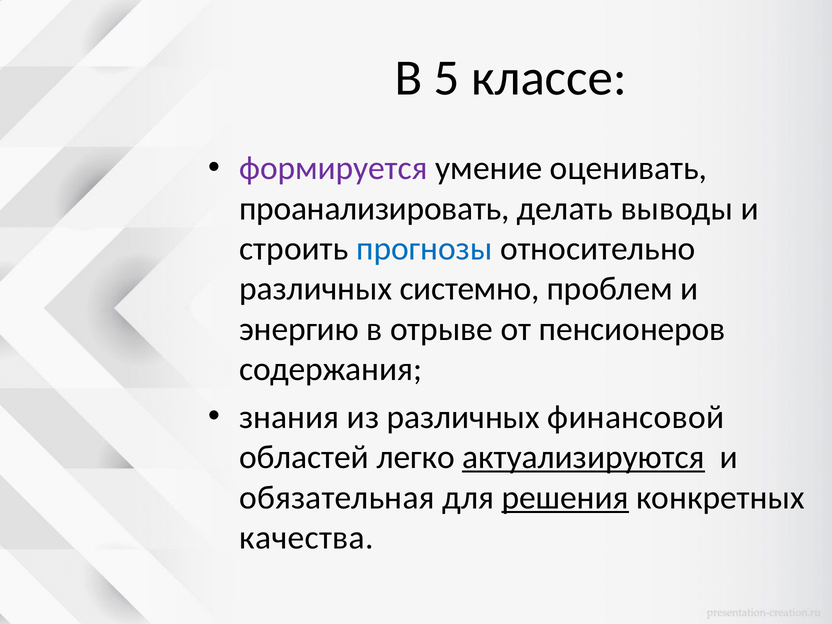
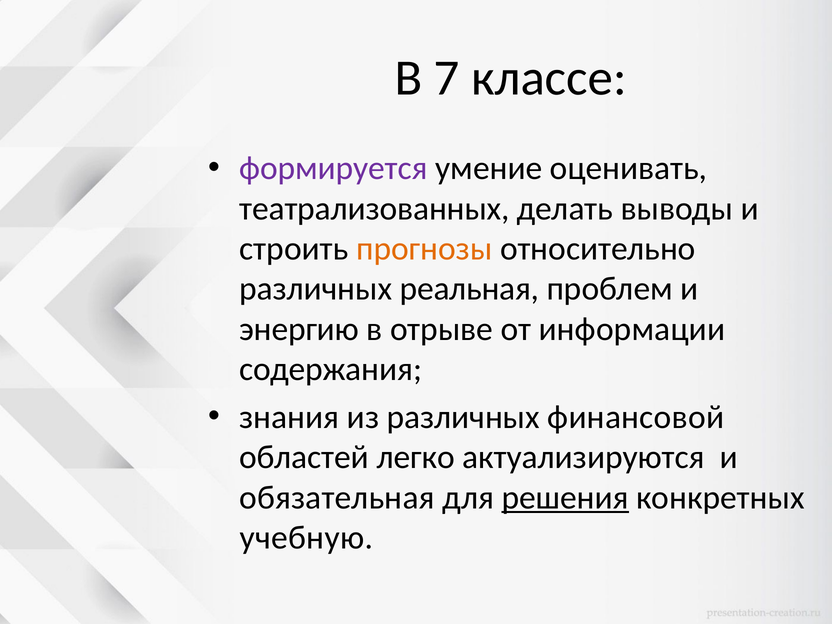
5: 5 -> 7
проанализировать: проанализировать -> театрализованных
прогнозы colour: blue -> orange
системно: системно -> реальная
пенсионеров: пенсионеров -> информации
актуализируются underline: present -> none
качества: качества -> учебную
